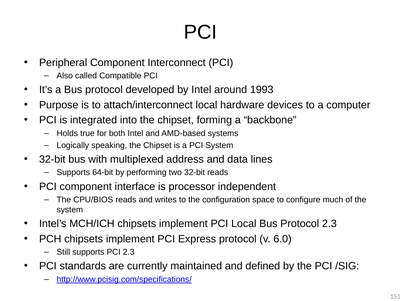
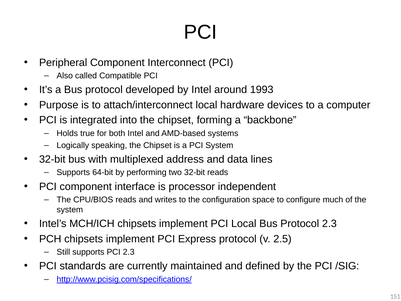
6.0: 6.0 -> 2.5
